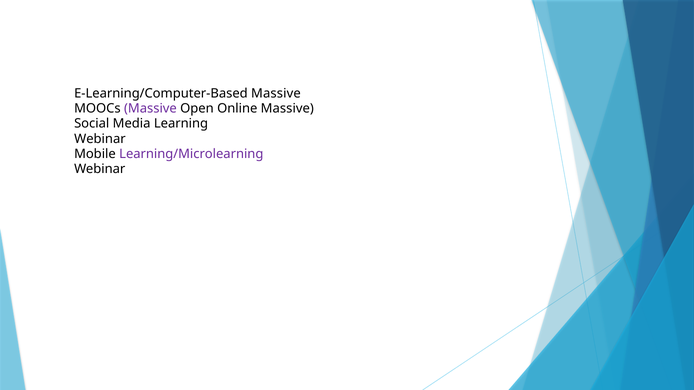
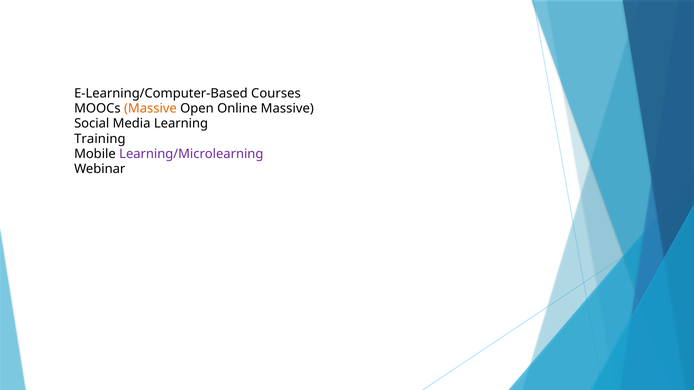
E-Learning/Computer-Based Massive: Massive -> Courses
Massive at (150, 109) colour: purple -> orange
Webinar at (100, 139): Webinar -> Training
